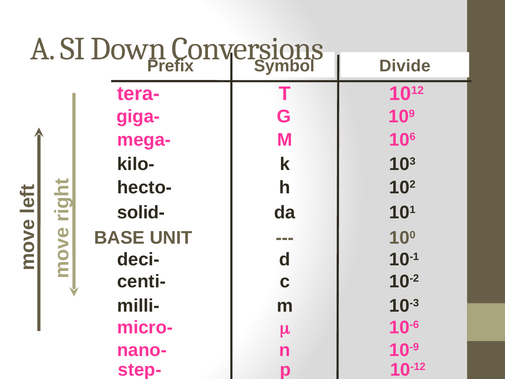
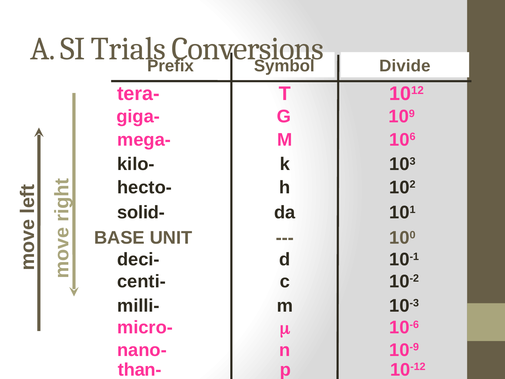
Down: Down -> Trials
step-: step- -> than-
